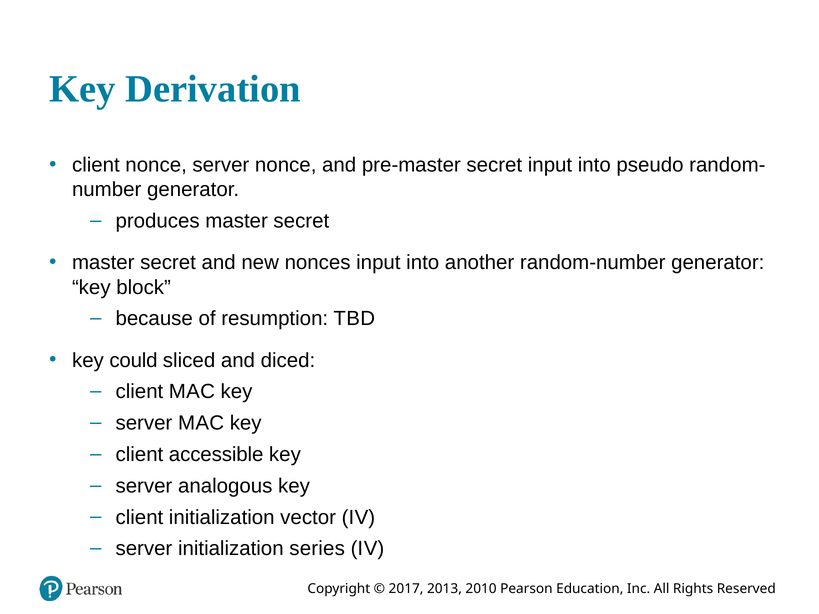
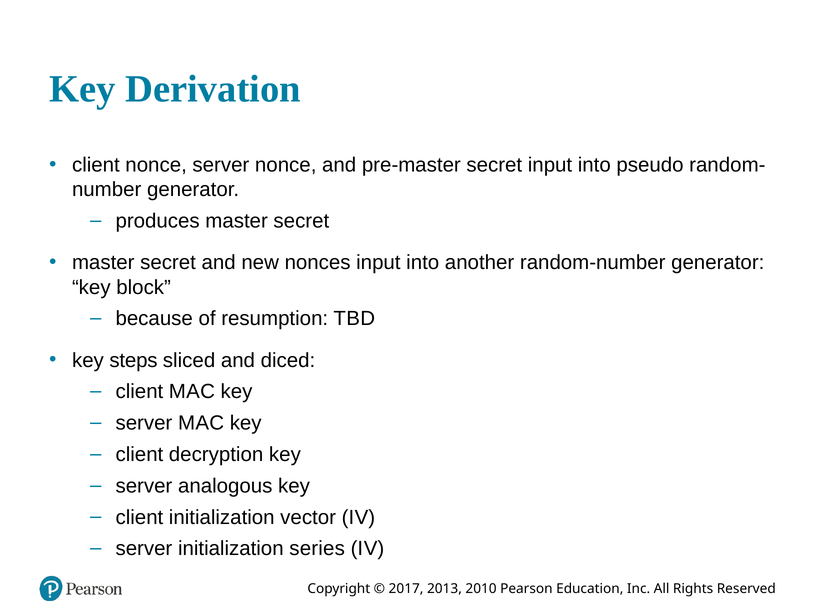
could: could -> steps
accessible: accessible -> decryption
